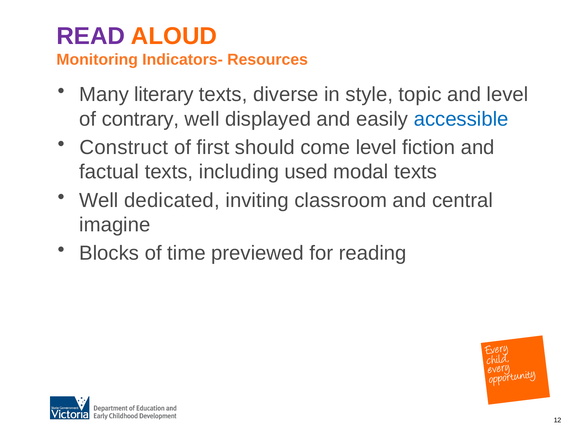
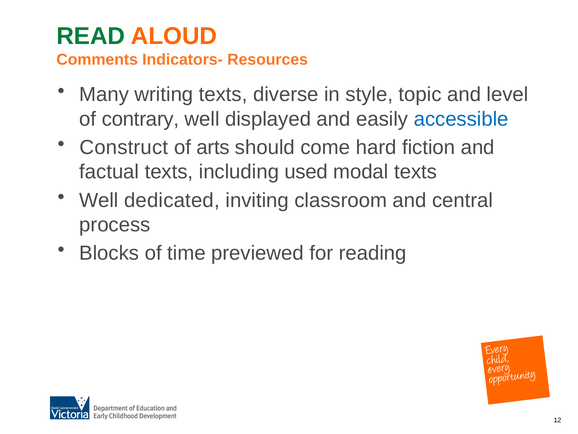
READ colour: purple -> green
Monitoring: Monitoring -> Comments
literary: literary -> writing
first: first -> arts
come level: level -> hard
imagine: imagine -> process
